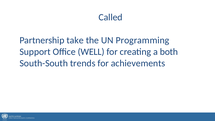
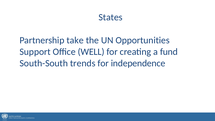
Called: Called -> States
Programming: Programming -> Opportunities
both: both -> fund
achievements: achievements -> independence
